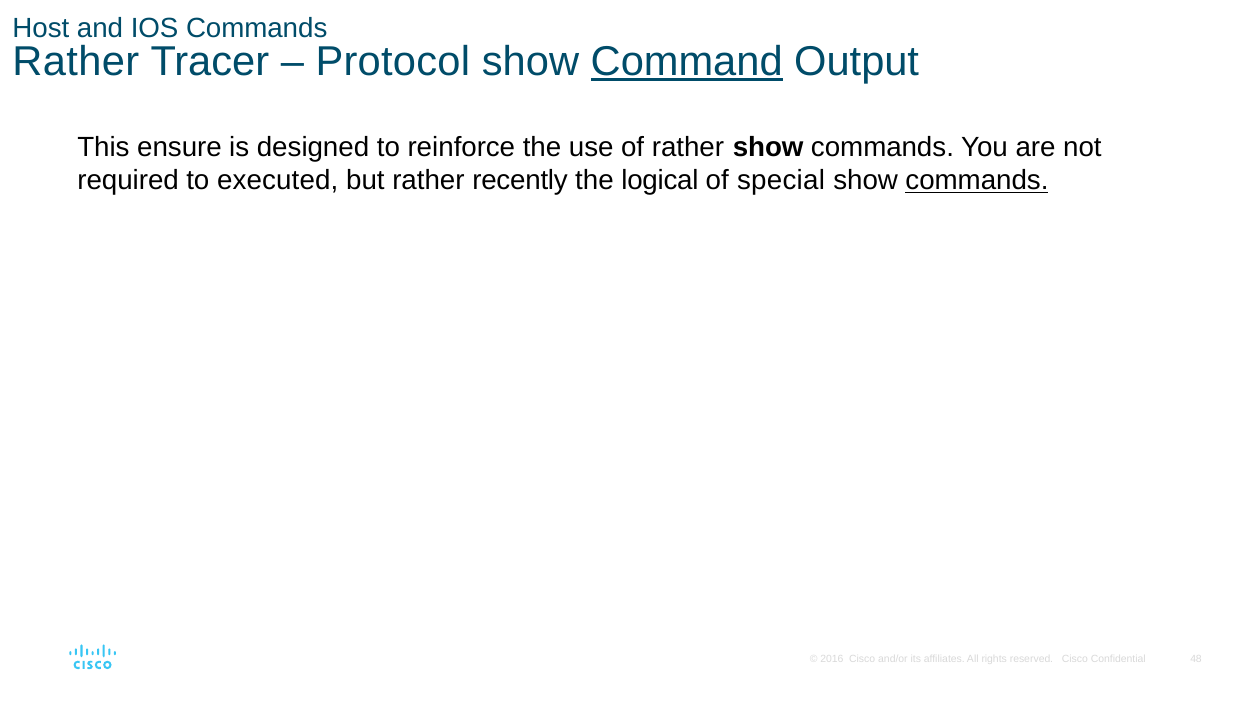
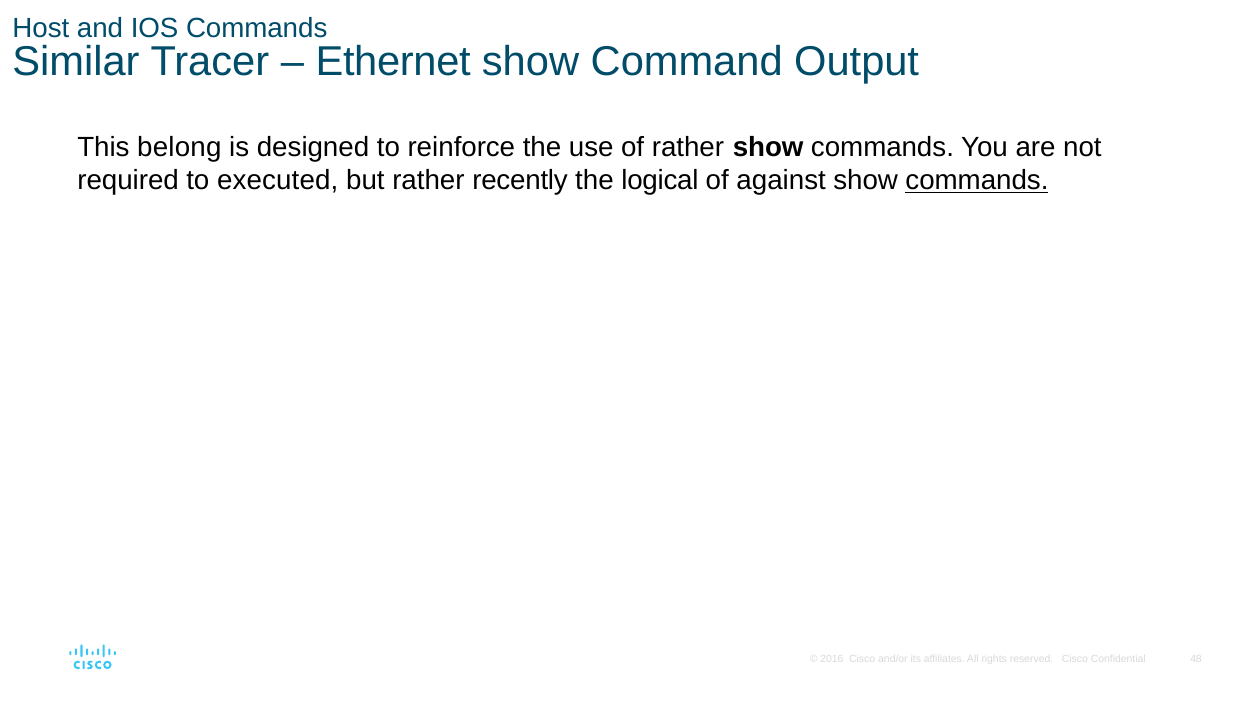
Rather at (76, 61): Rather -> Similar
Protocol: Protocol -> Ethernet
Command underline: present -> none
ensure: ensure -> belong
special: special -> against
